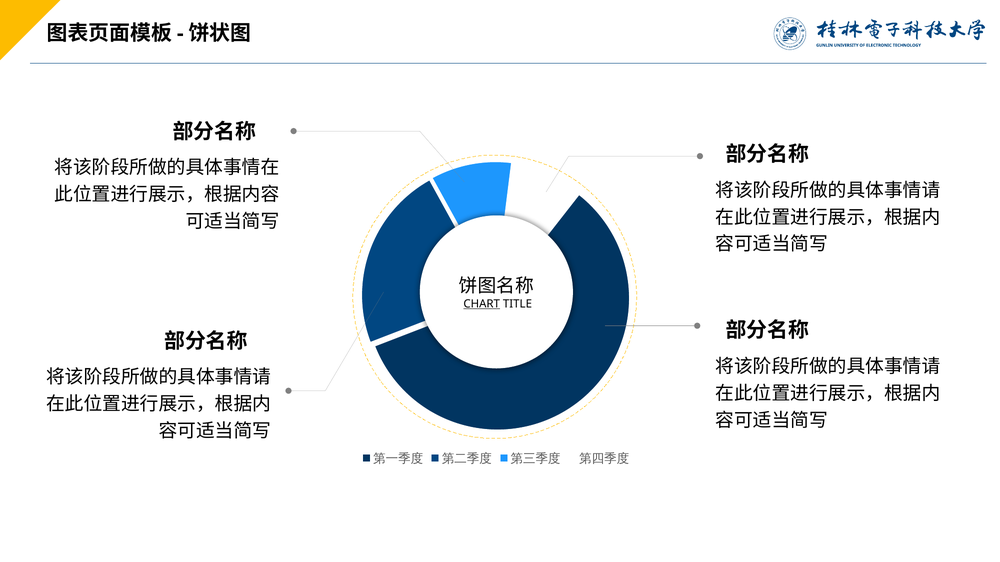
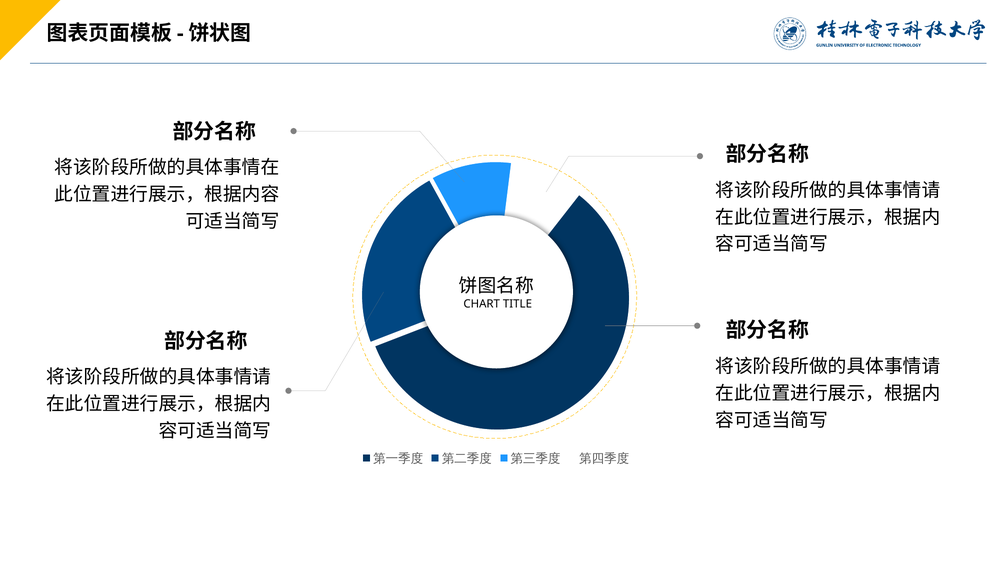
CHART underline: present -> none
